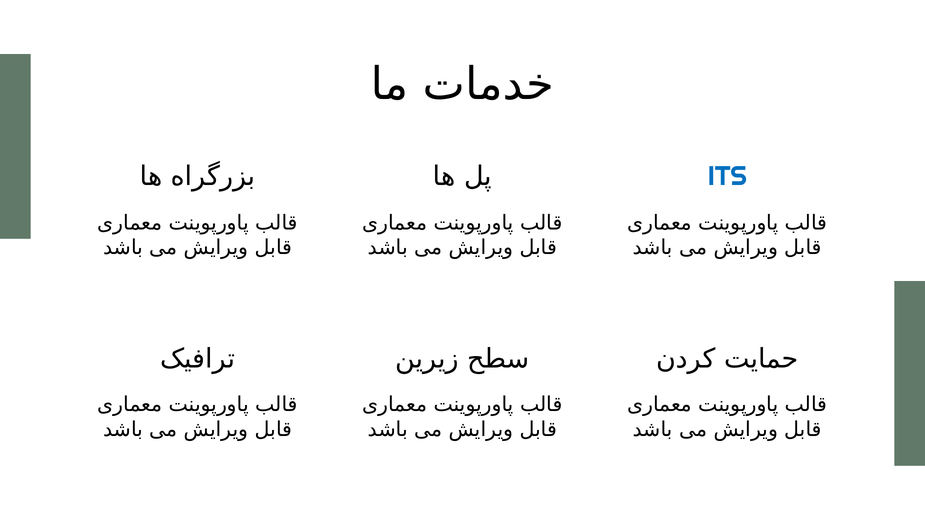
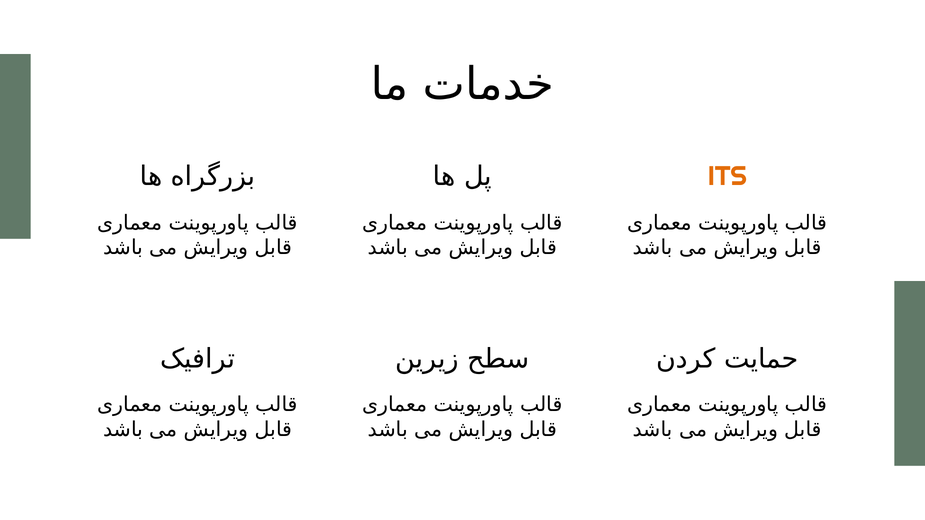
ITS colour: blue -> orange
